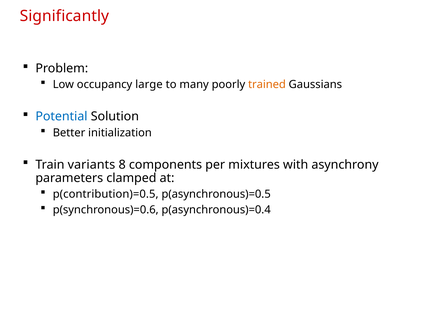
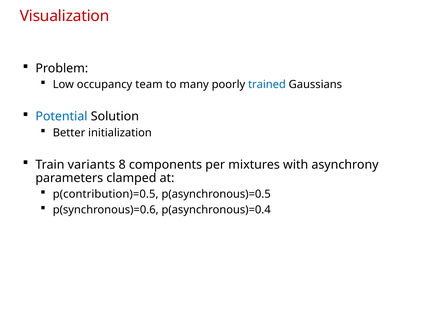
Significantly: Significantly -> Visualization
large: large -> team
trained colour: orange -> blue
